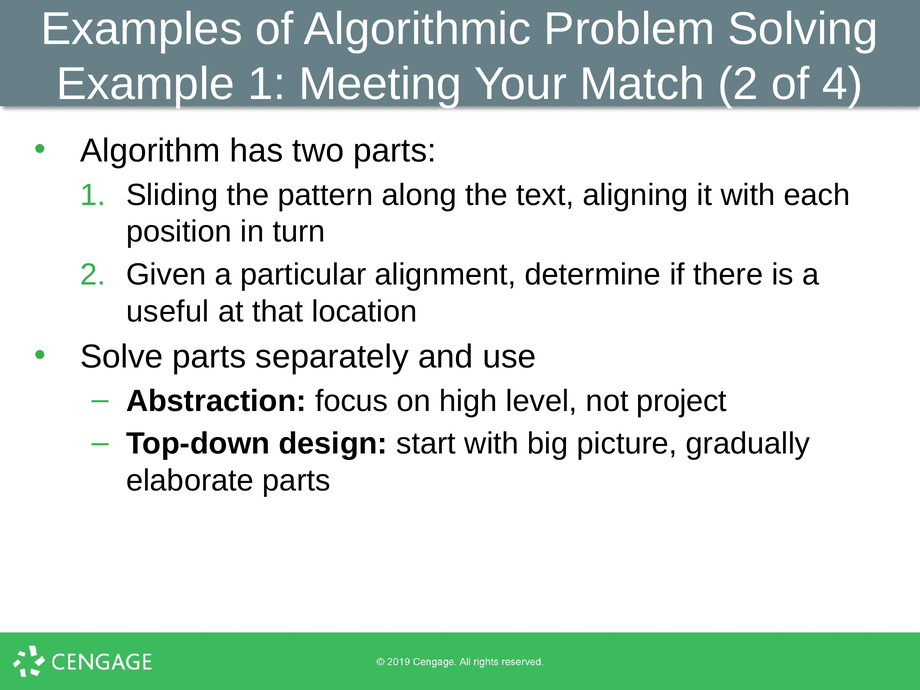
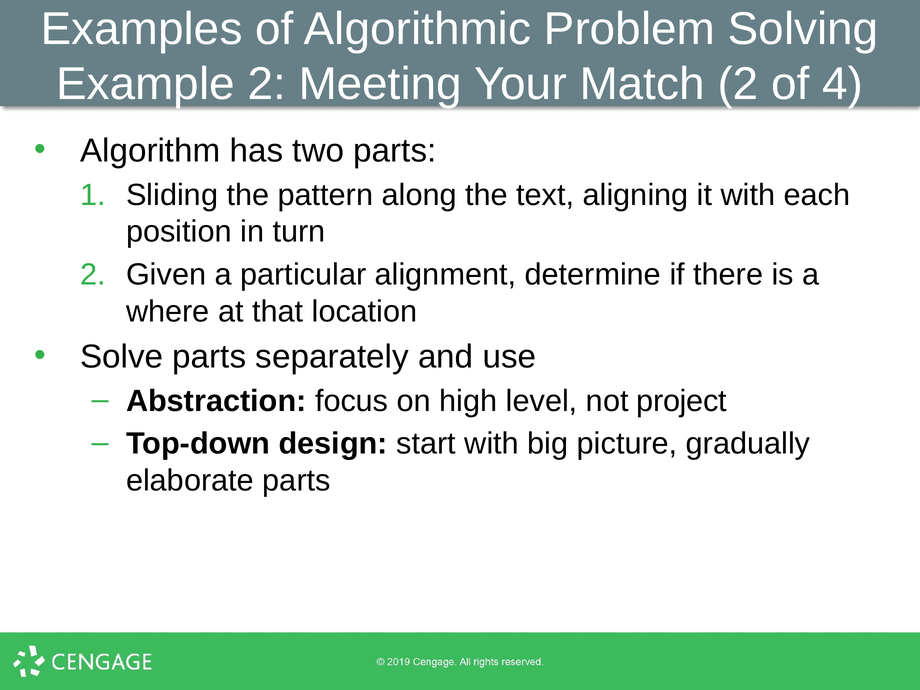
Example 1: 1 -> 2
useful: useful -> where
